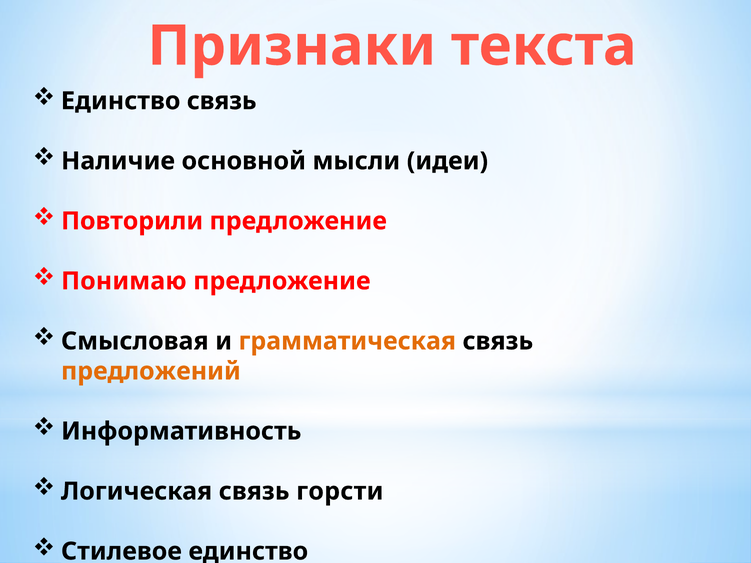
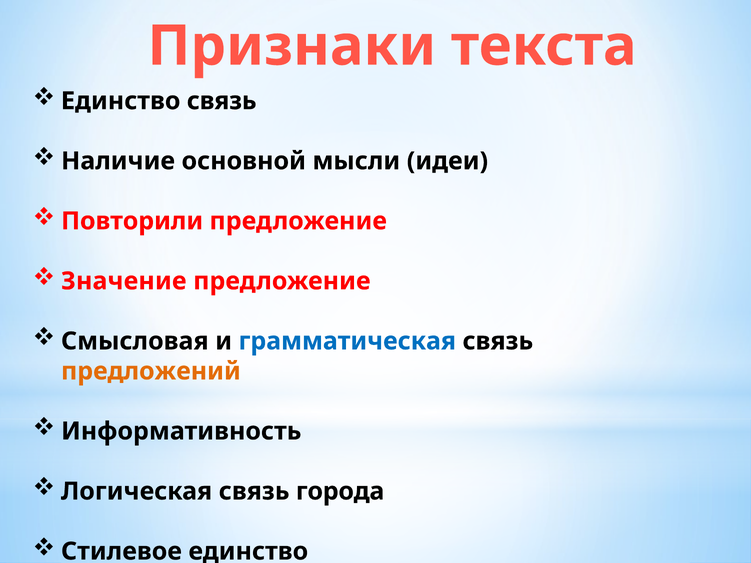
Понимаю: Понимаю -> Значение
грамматическая colour: orange -> blue
горсти: горсти -> города
